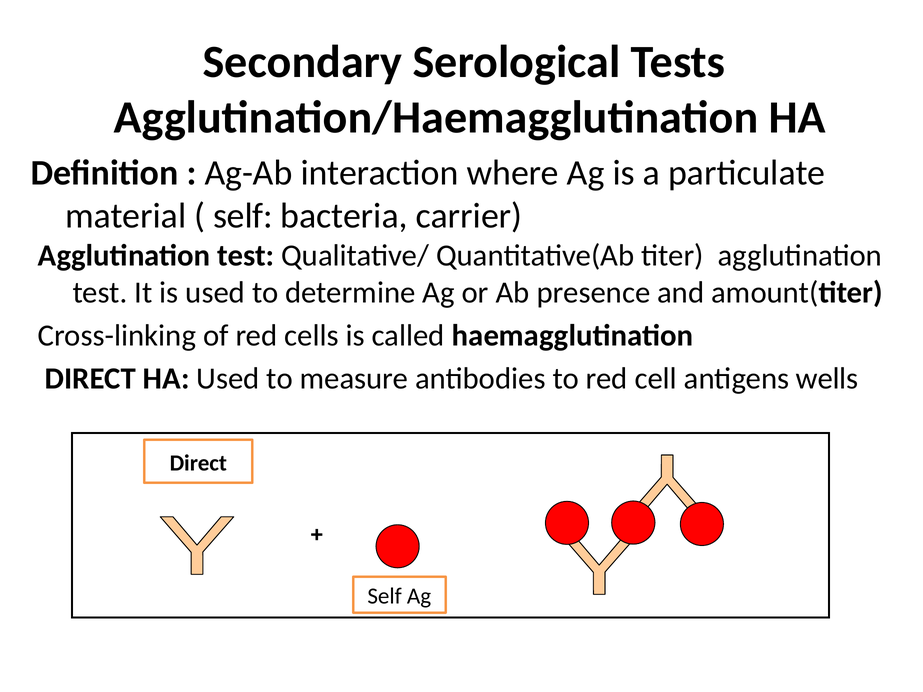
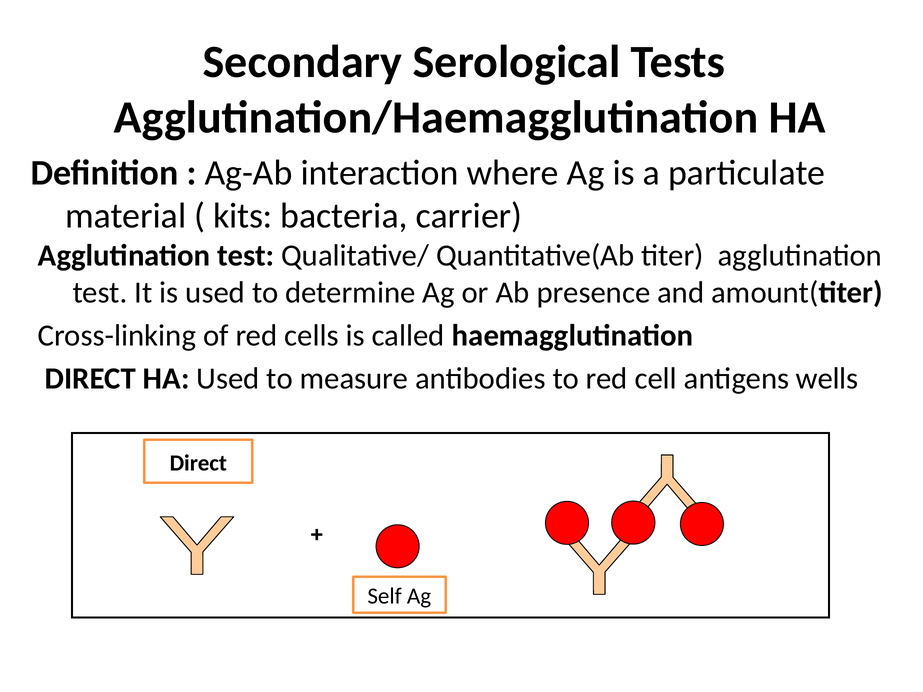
self at (243, 216): self -> kits
